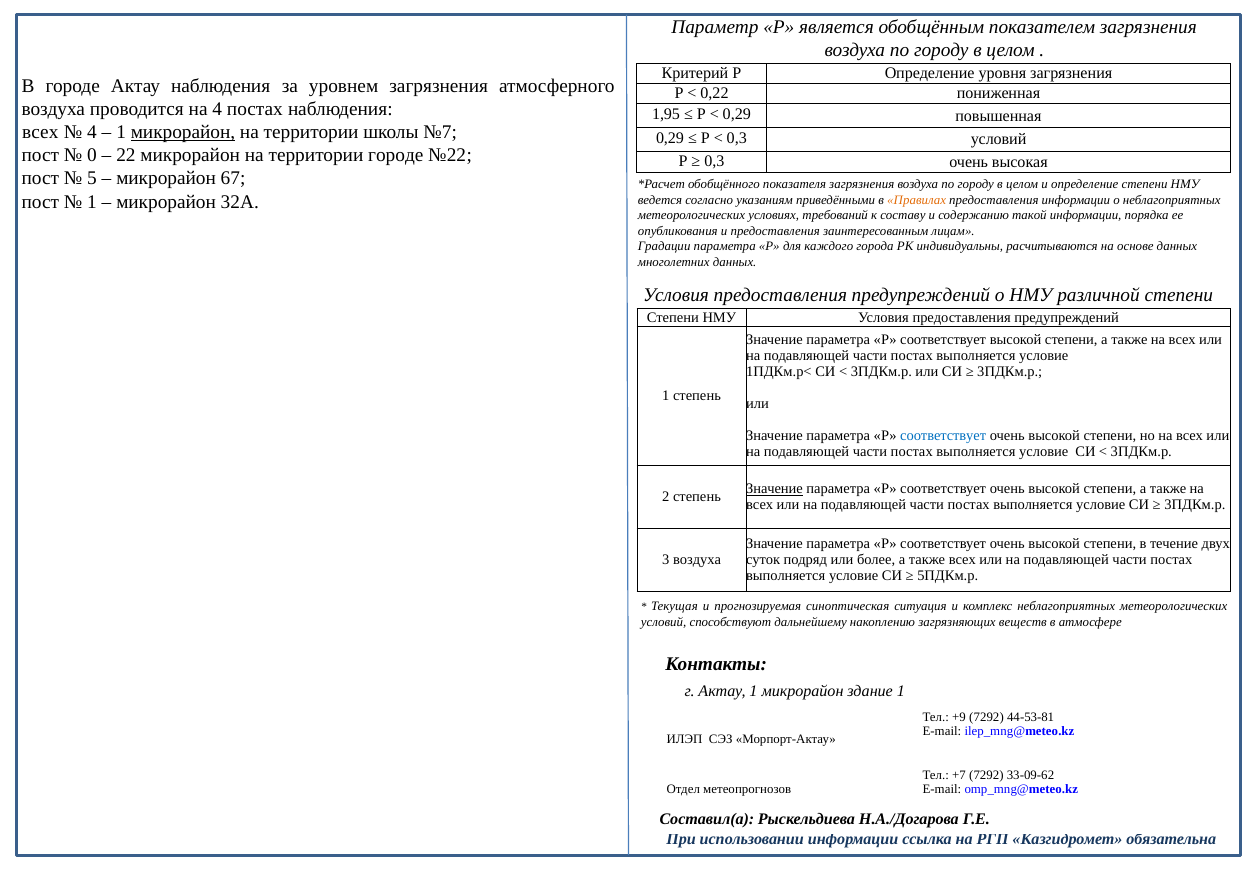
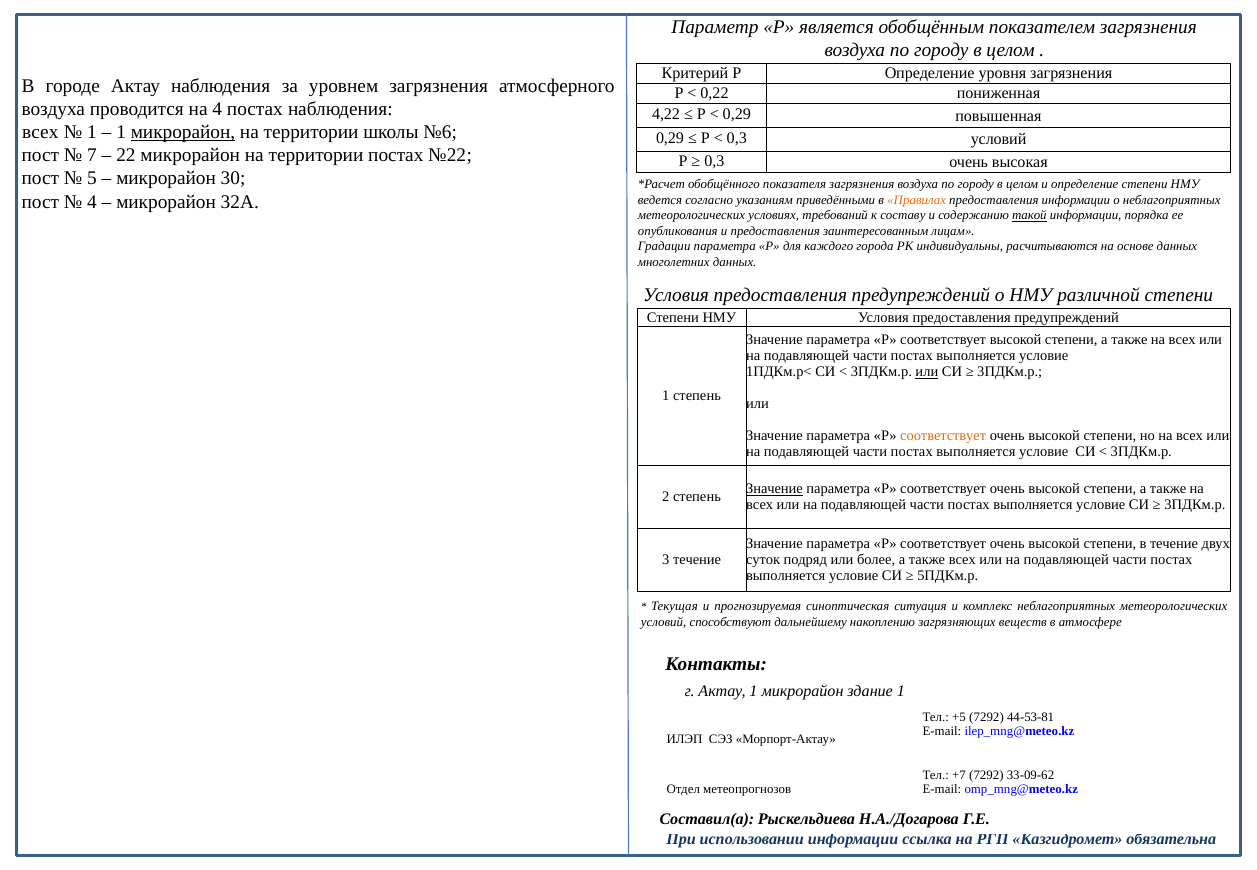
1,95: 1,95 -> 4,22
4 at (92, 132): 4 -> 1
№7: №7 -> №6
0: 0 -> 7
территории городе: городе -> постах
67: 67 -> 30
1 at (92, 202): 1 -> 4
такой underline: none -> present
или at (927, 372) underline: none -> present
соответствует at (943, 436) colour: blue -> orange
3 воздуха: воздуха -> течение
+9: +9 -> +5
